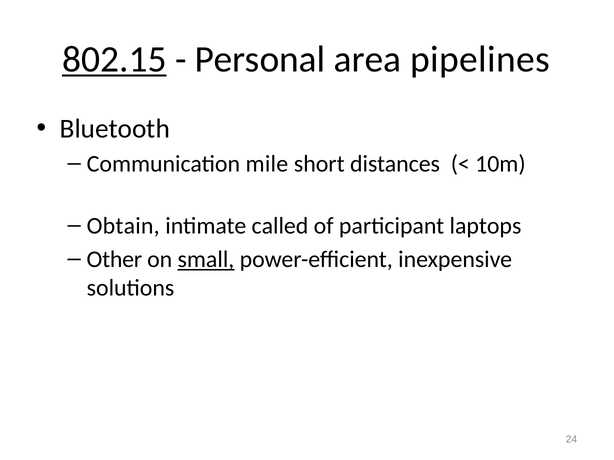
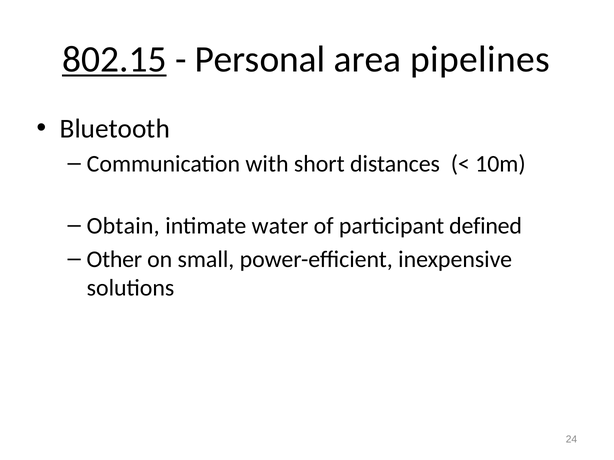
mile: mile -> with
called: called -> water
laptops: laptops -> defined
small underline: present -> none
